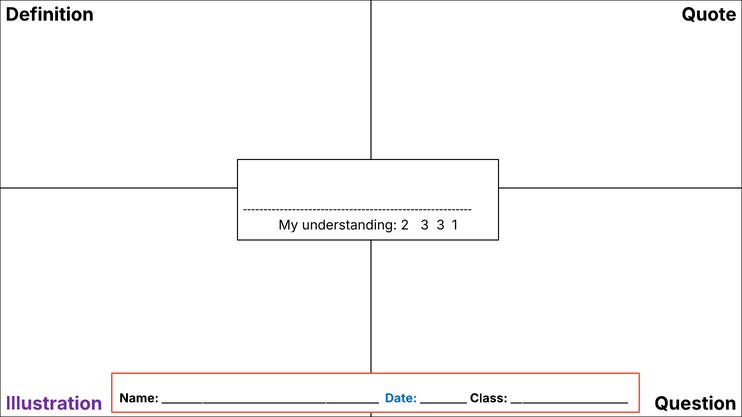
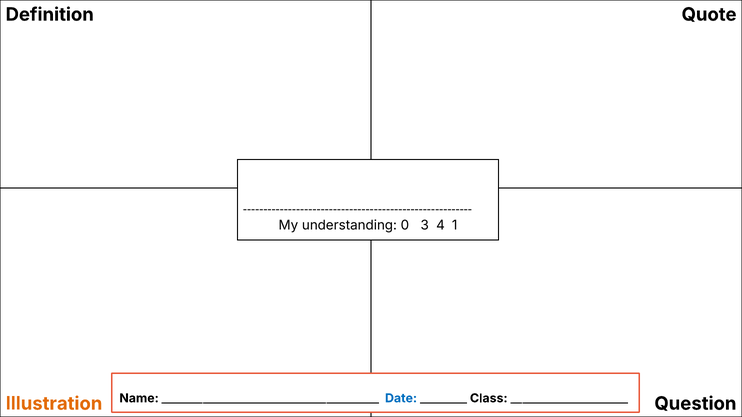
2: 2 -> 0
3 3: 3 -> 4
Illustration colour: purple -> orange
